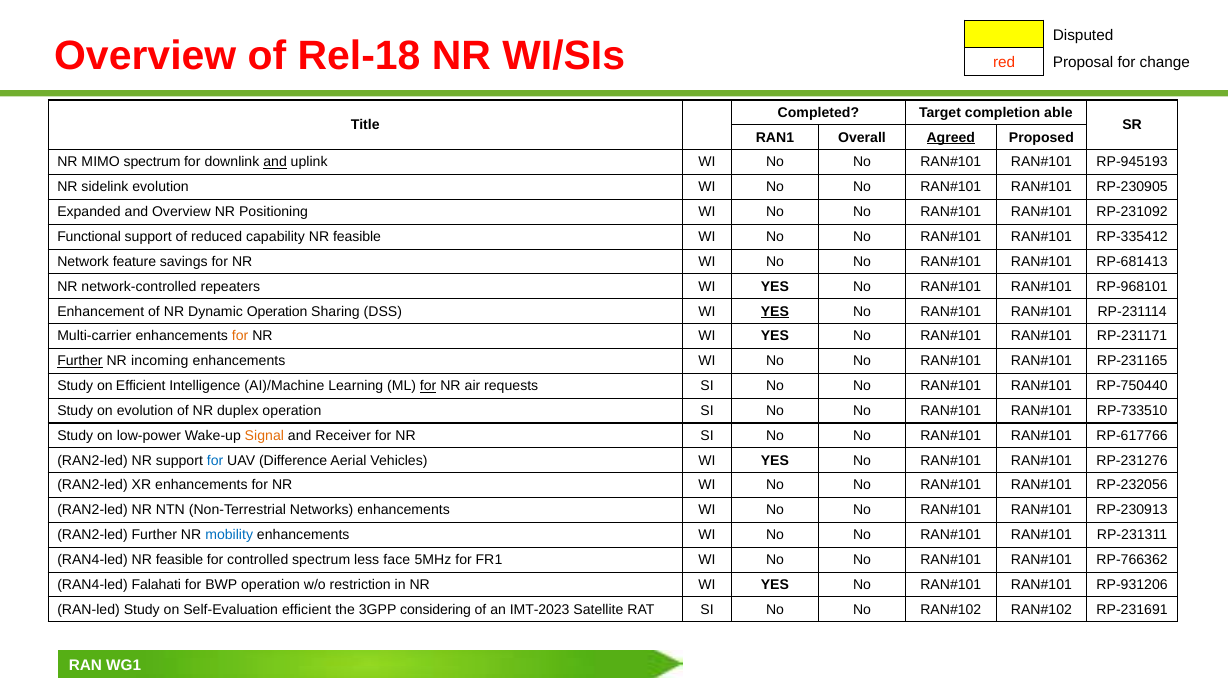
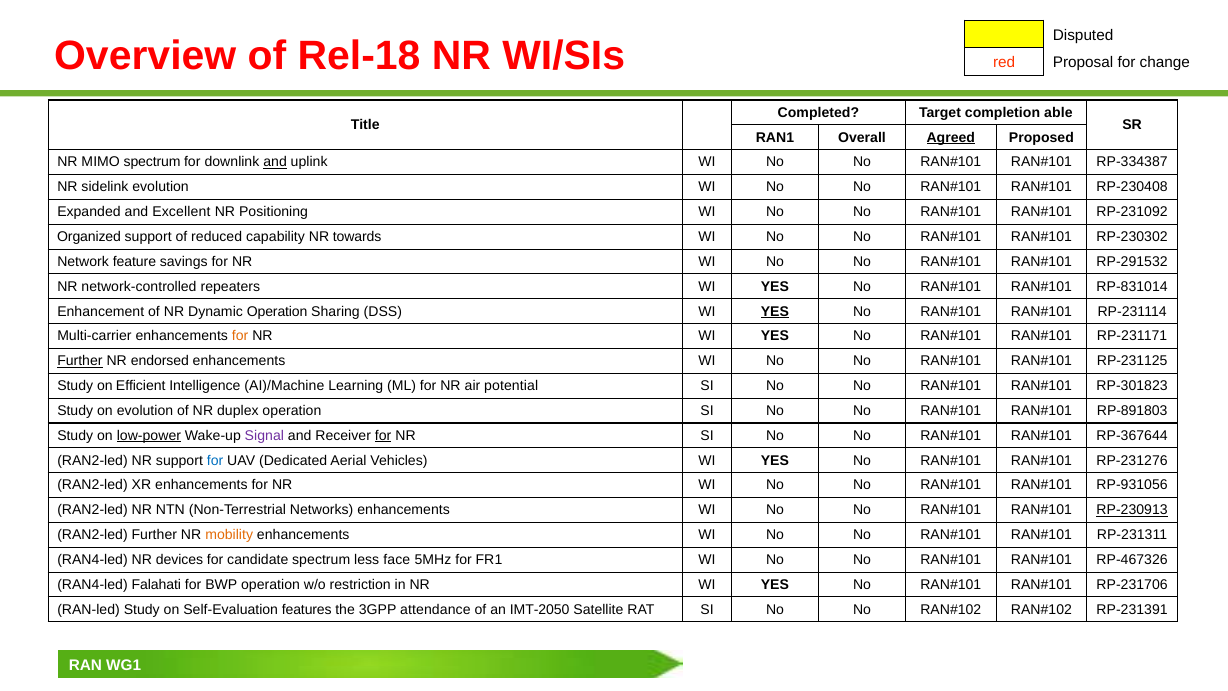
RP-945193: RP-945193 -> RP-334387
RP-230905: RP-230905 -> RP-230408
and Overview: Overview -> Excellent
Functional: Functional -> Organized
capability NR feasible: feasible -> towards
RP-335412: RP-335412 -> RP-230302
RP-681413: RP-681413 -> RP-291532
RP-968101: RP-968101 -> RP-831014
incoming: incoming -> endorsed
RP-231165: RP-231165 -> RP-231125
for at (428, 386) underline: present -> none
requests: requests -> potential
RP-750440: RP-750440 -> RP-301823
RP-733510: RP-733510 -> RP-891803
low-power underline: none -> present
Signal colour: orange -> purple
for at (383, 435) underline: none -> present
RP-617766: RP-617766 -> RP-367644
Difference: Difference -> Dedicated
RP-232056: RP-232056 -> RP-931056
RP-230913 underline: none -> present
mobility colour: blue -> orange
RAN4-led NR feasible: feasible -> devices
controlled: controlled -> candidate
RP-766362: RP-766362 -> RP-467326
RP-931206: RP-931206 -> RP-231706
Self-Evaluation efficient: efficient -> features
considering: considering -> attendance
IMT-2023: IMT-2023 -> IMT-2050
RP-231691: RP-231691 -> RP-231391
